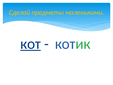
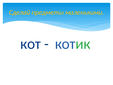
кот underline: present -> none
